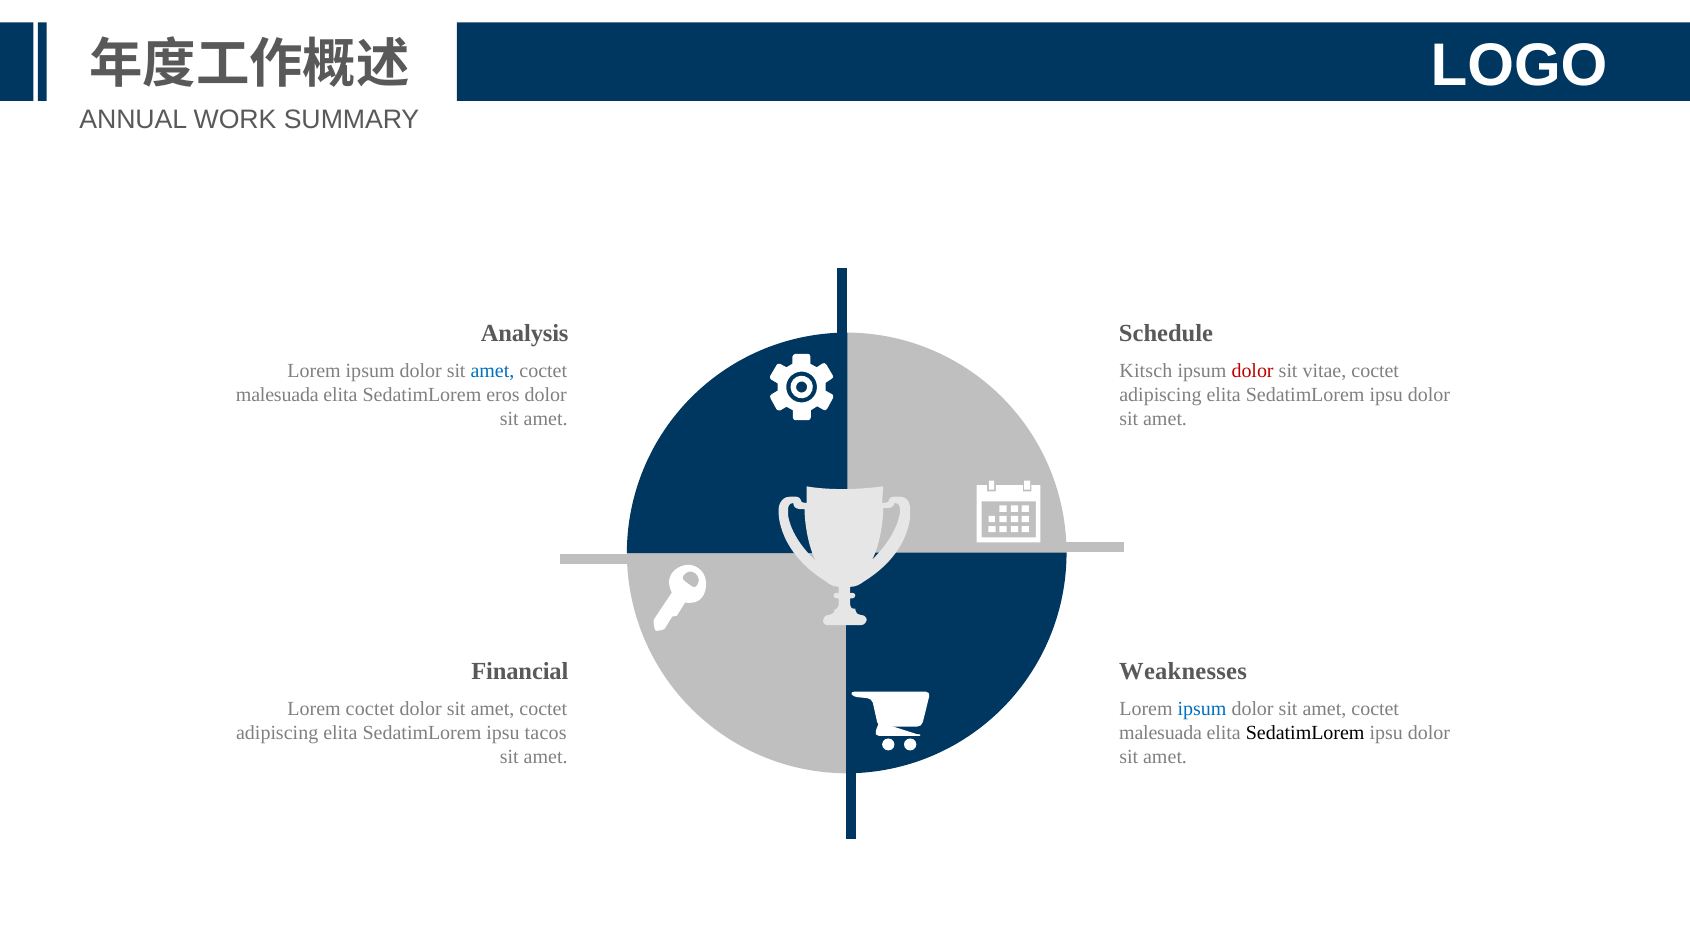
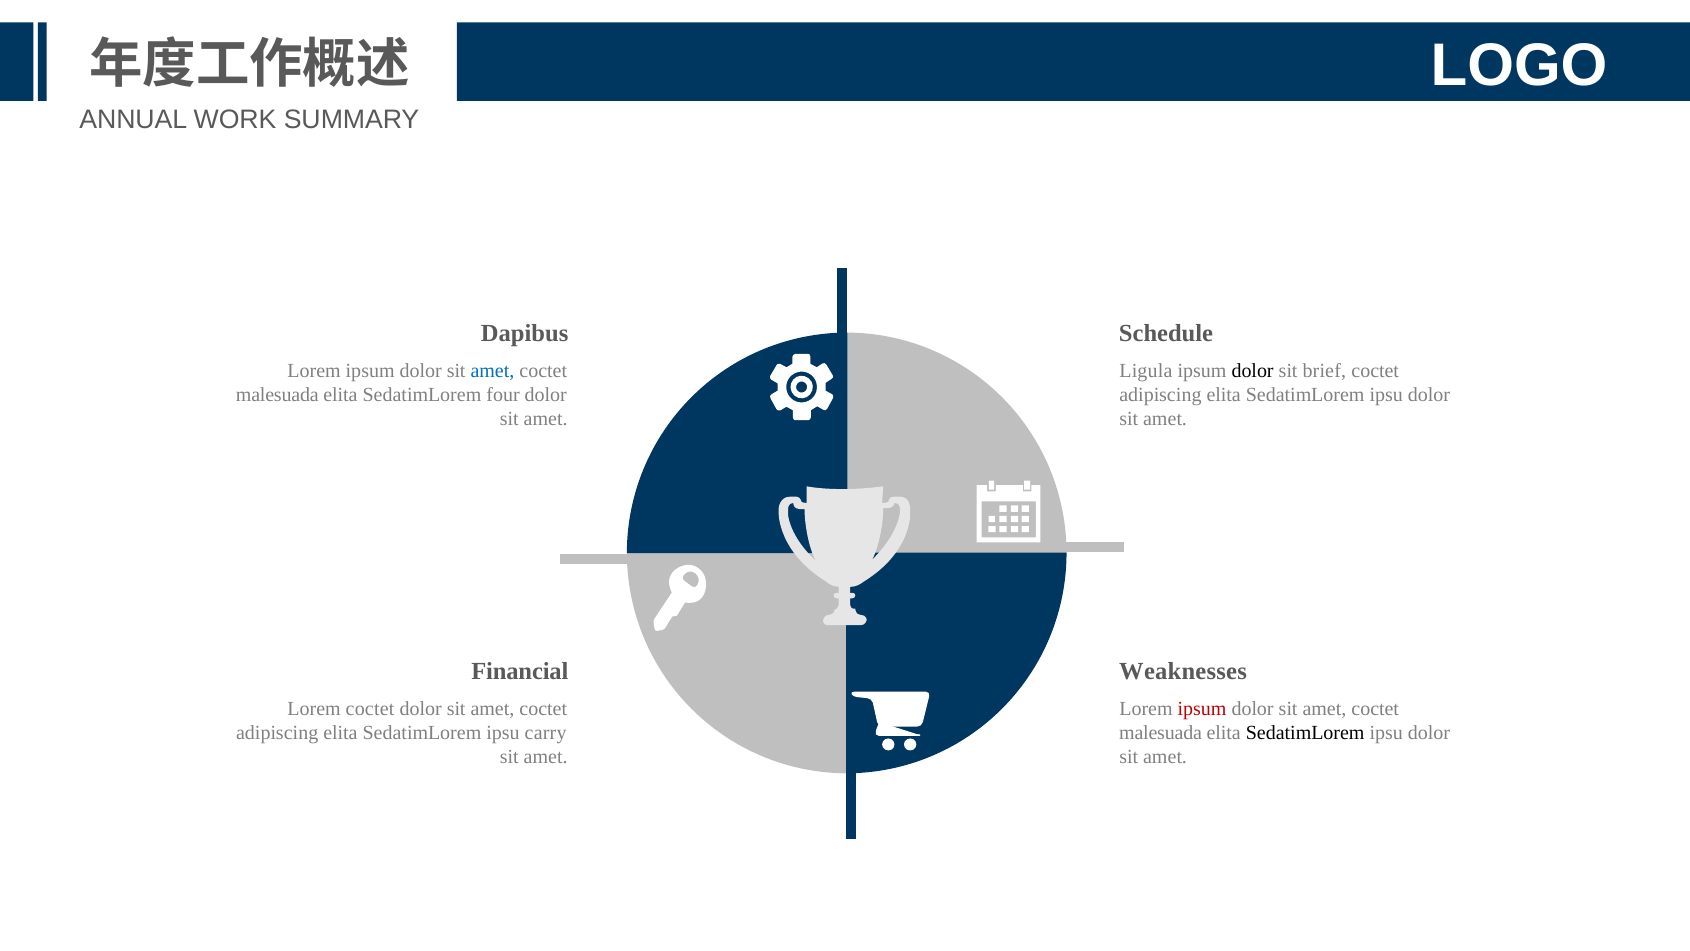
Analysis: Analysis -> Dapibus
Kitsch: Kitsch -> Ligula
dolor at (1253, 370) colour: red -> black
vitae: vitae -> brief
eros: eros -> four
ipsum at (1202, 708) colour: blue -> red
tacos: tacos -> carry
